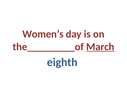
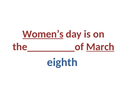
Women’s underline: none -> present
